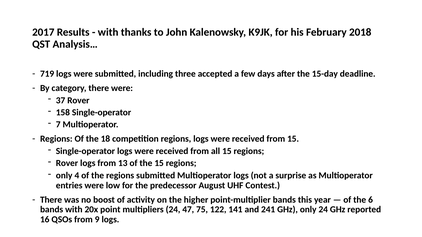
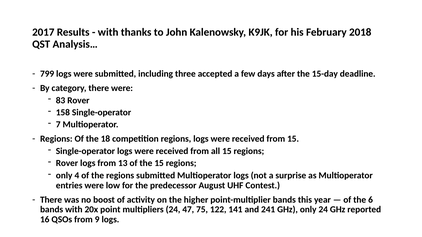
719: 719 -> 799
37: 37 -> 83
